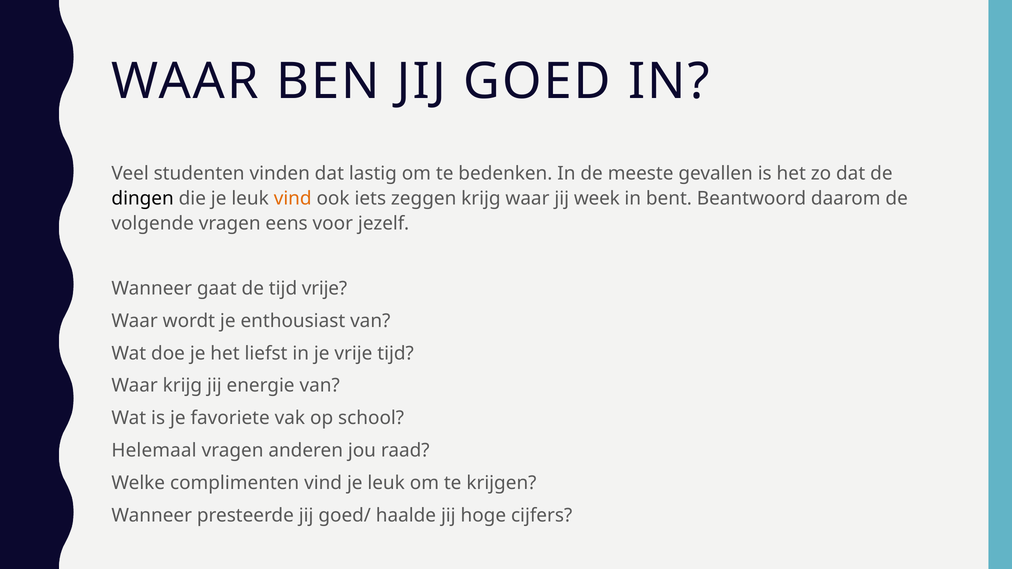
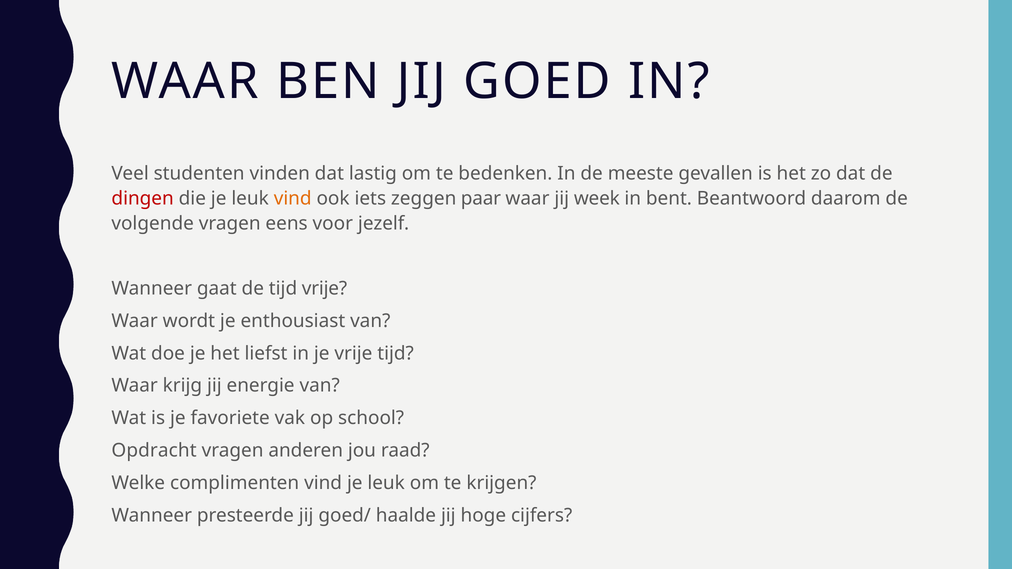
dingen colour: black -> red
zeggen krijg: krijg -> paar
Helemaal: Helemaal -> Opdracht
